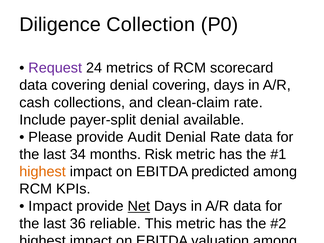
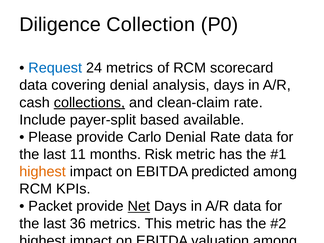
Request colour: purple -> blue
denial covering: covering -> analysis
collections underline: none -> present
payer-split denial: denial -> based
Audit: Audit -> Carlo
34: 34 -> 11
Impact at (50, 206): Impact -> Packet
36 reliable: reliable -> metrics
